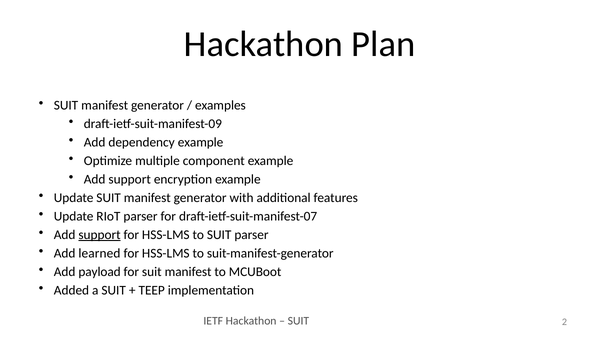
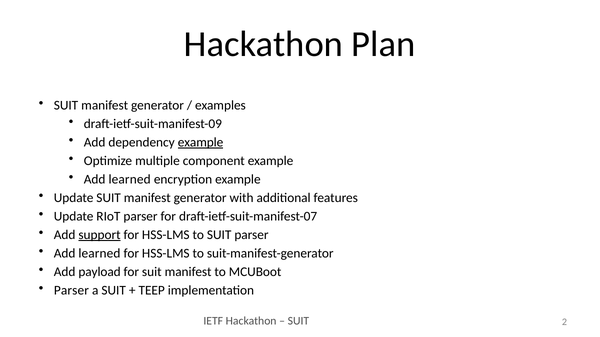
example at (201, 143) underline: none -> present
support at (130, 180): support -> learned
Added at (71, 291): Added -> Parser
